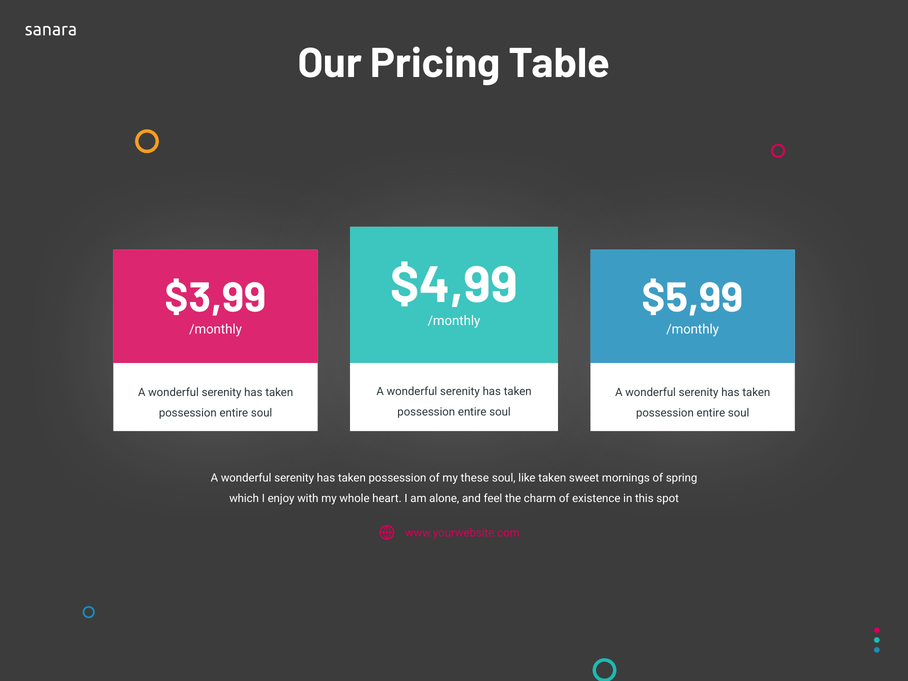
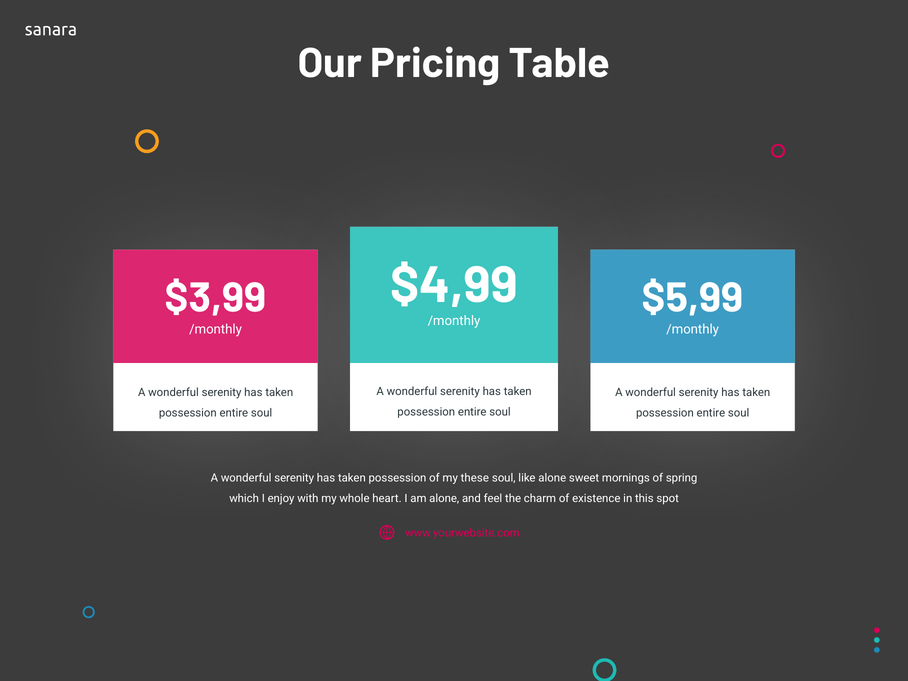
like taken: taken -> alone
